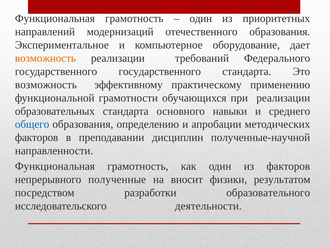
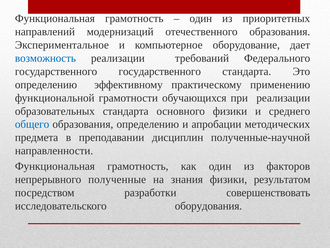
возможность at (45, 58) colour: orange -> blue
возможность at (46, 85): возможность -> определению
основного навыки: навыки -> физики
факторов at (37, 137): факторов -> предмета
вносит: вносит -> знания
образовательного: образовательного -> совершенствовать
деятельности: деятельности -> оборудования
